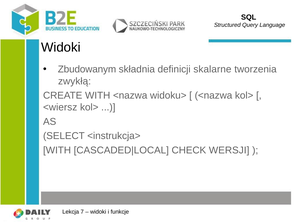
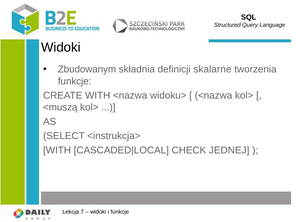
zwykłą at (75, 81): zwykłą -> funkcje
<wiersz: <wiersz -> <muszą
WERSJI: WERSJI -> JEDNEJ
